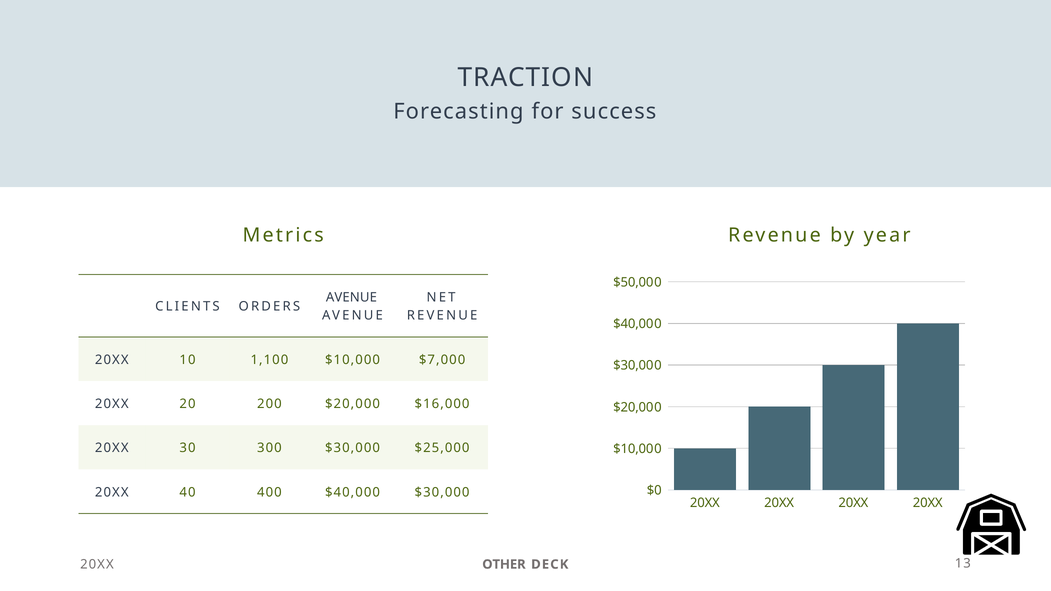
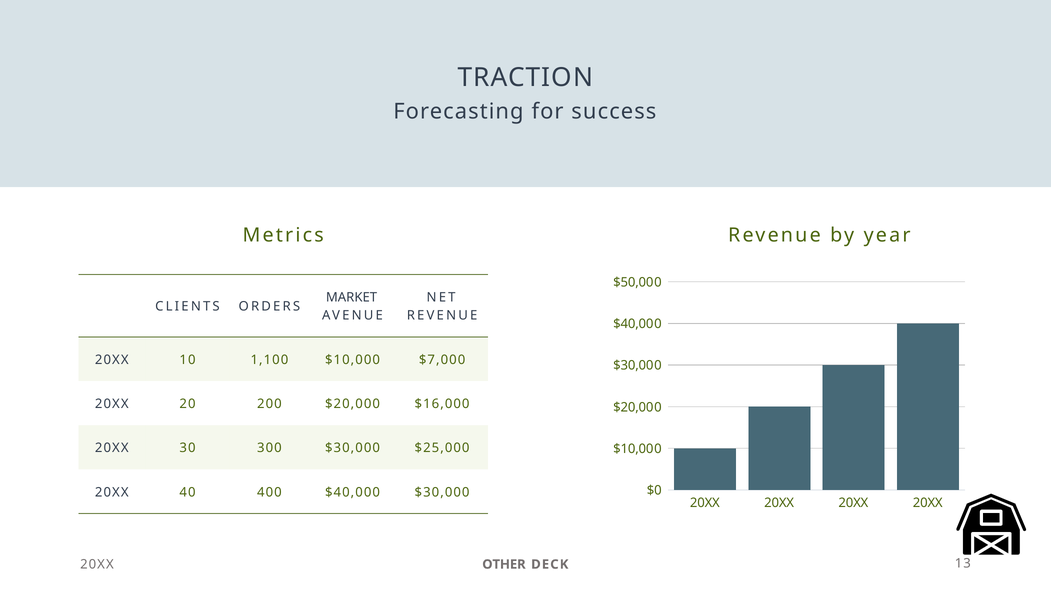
AVENUE at (351, 298): AVENUE -> MARKET
